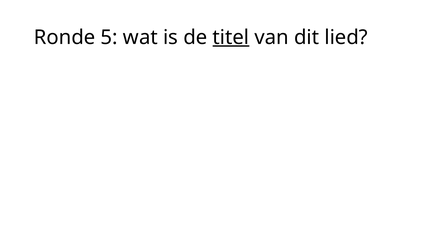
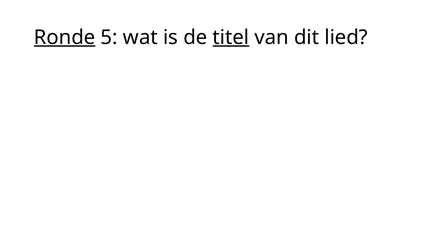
Ronde underline: none -> present
